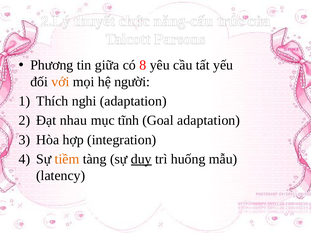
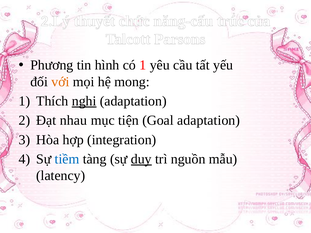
giữa: giữa -> hình
có 8: 8 -> 1
người: người -> mong
nghi underline: none -> present
tĩnh: tĩnh -> tiện
tiềm colour: orange -> blue
huống: huống -> nguồn
